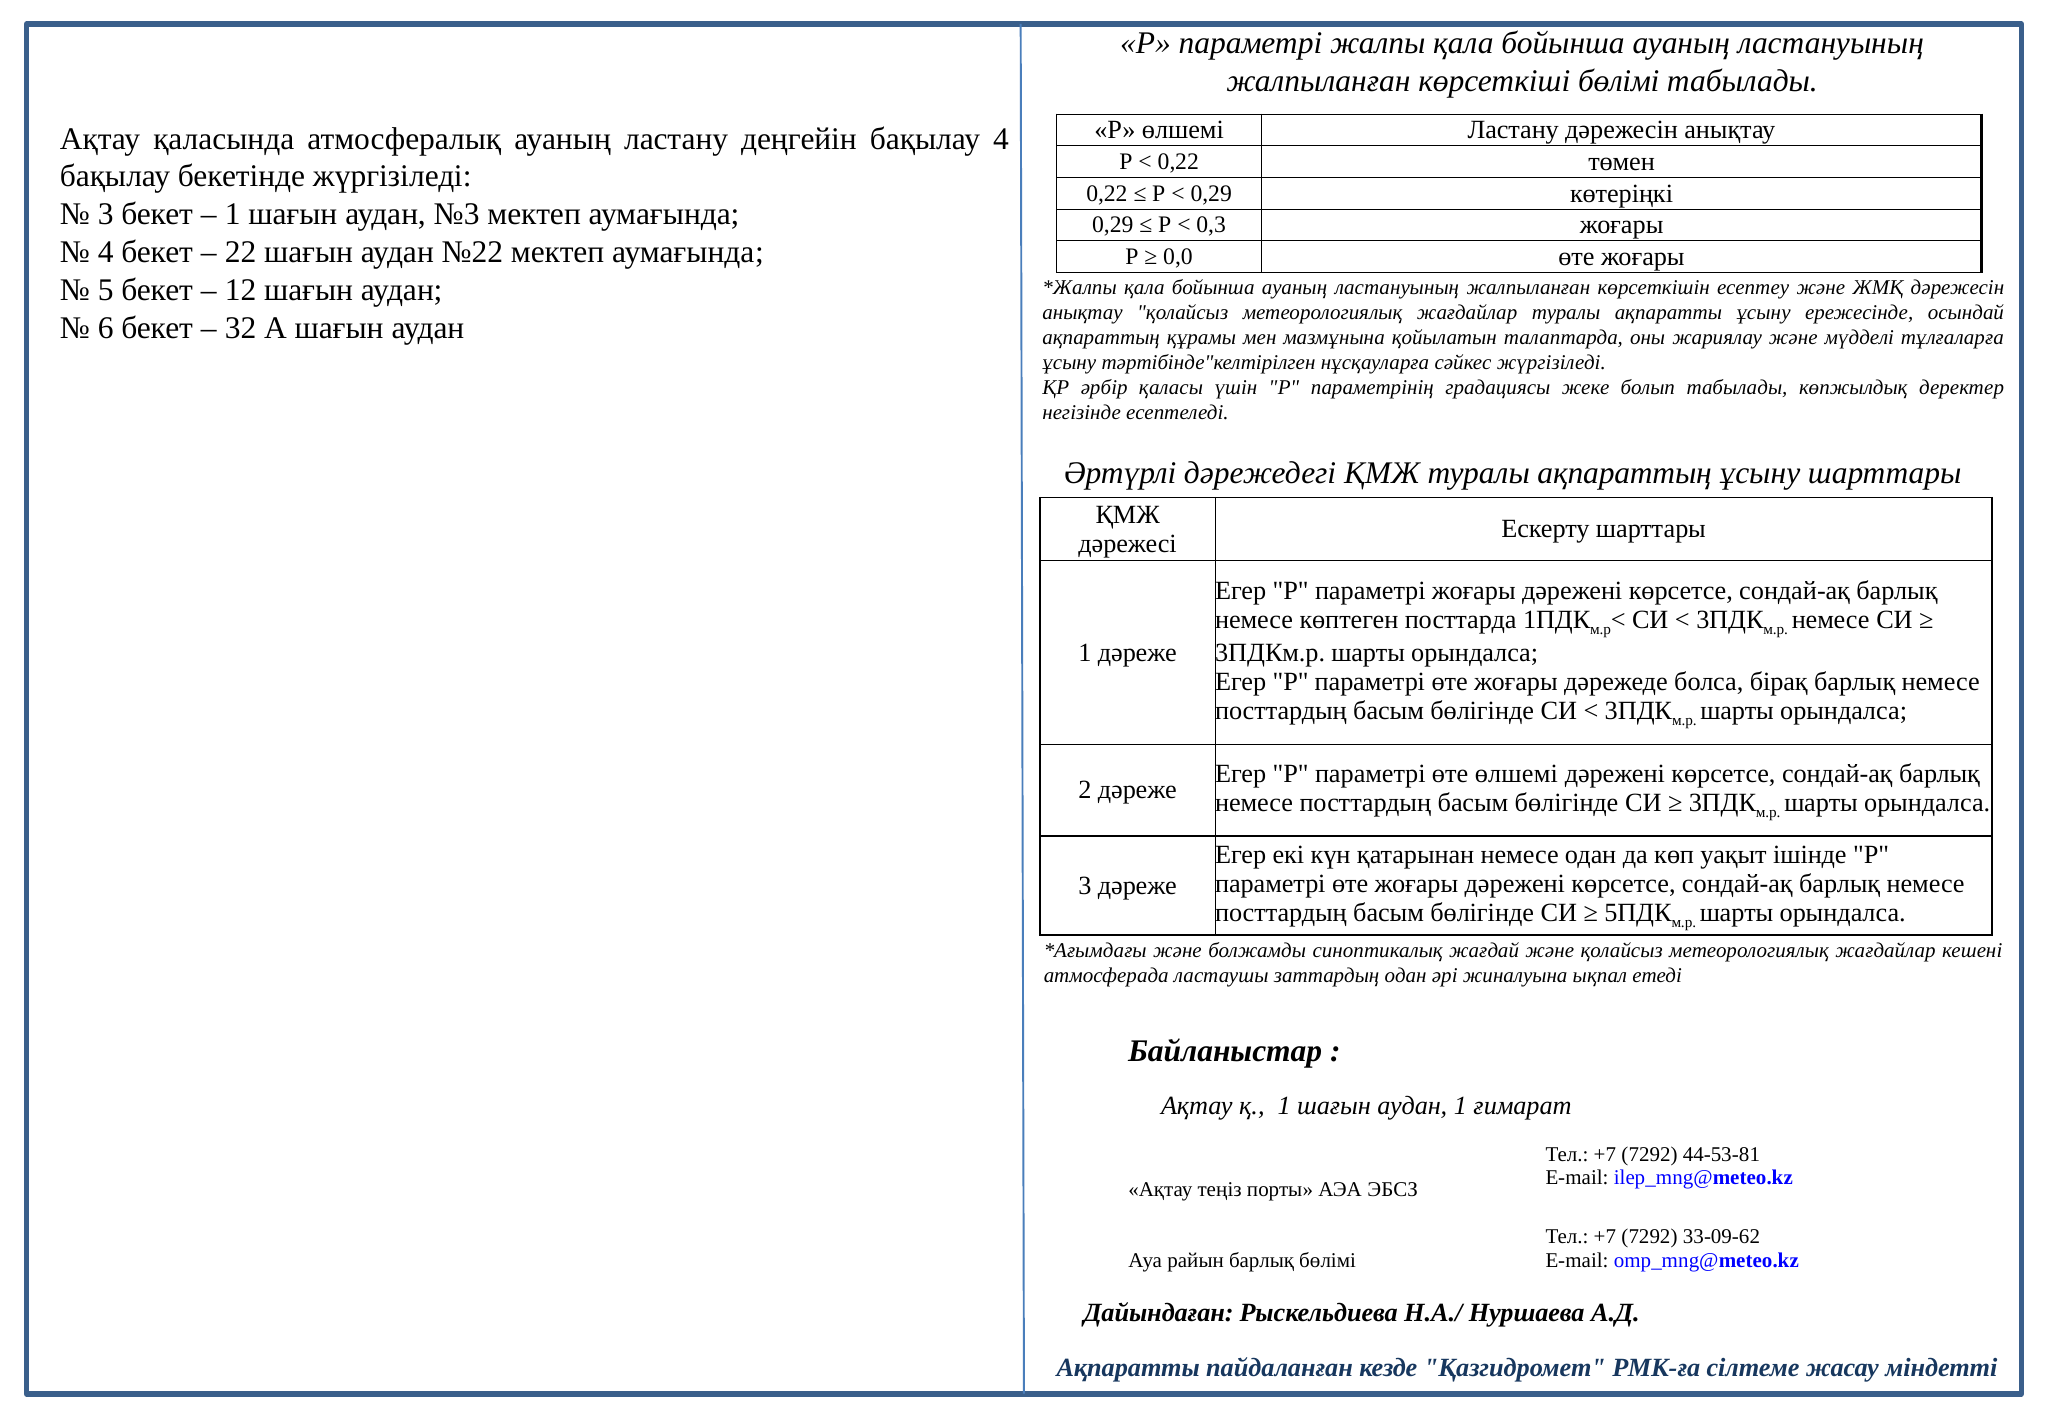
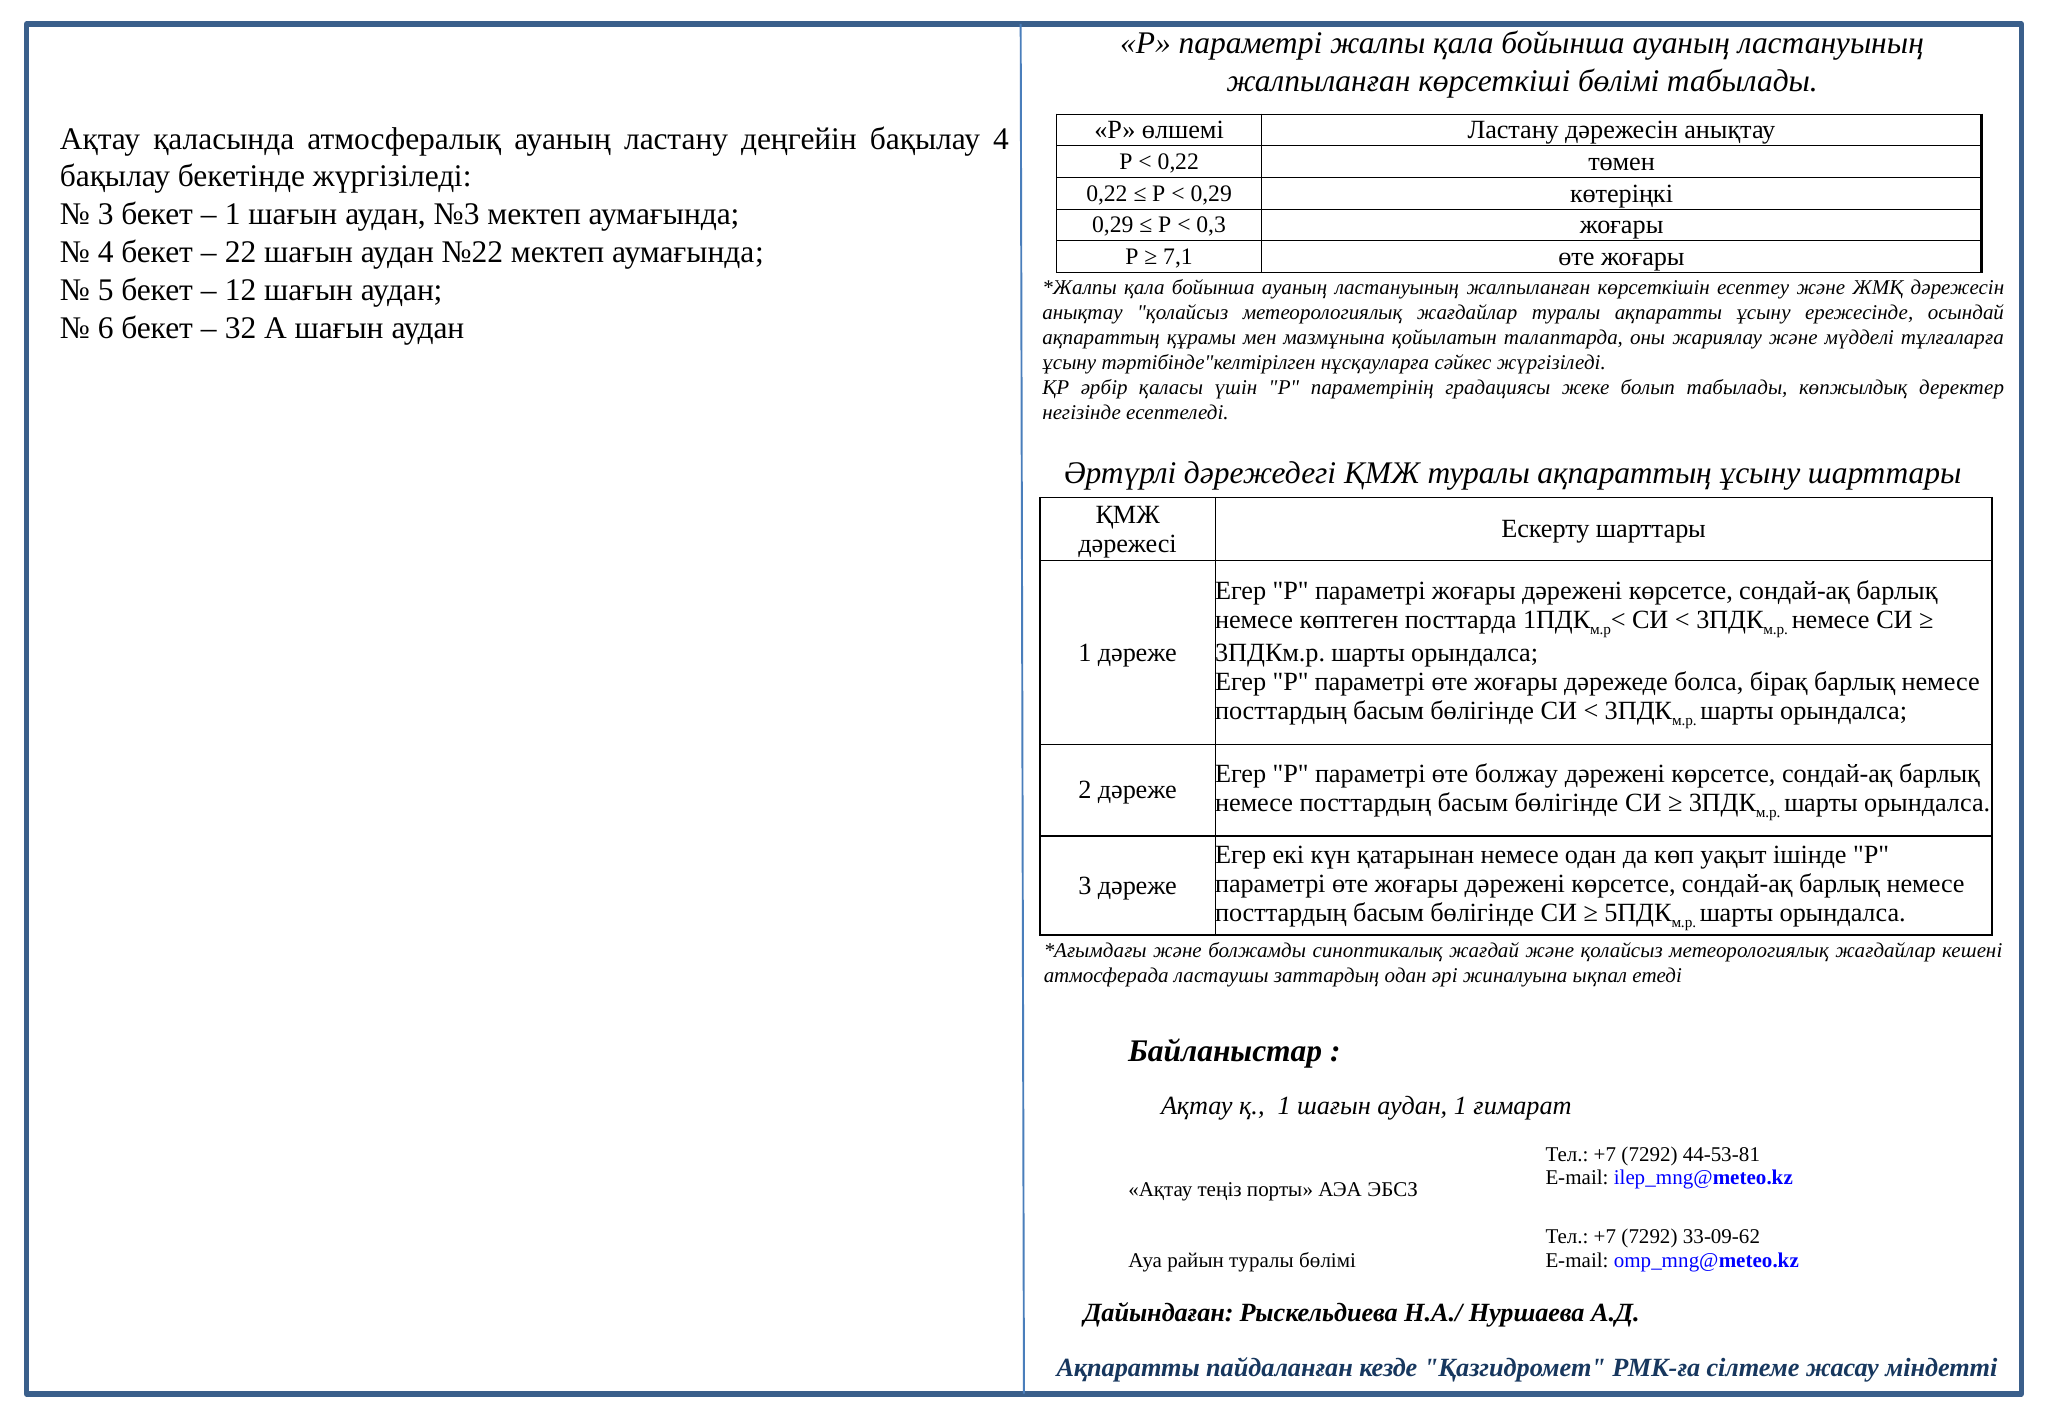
0,0: 0,0 -> 7,1
өте өлшемі: өлшемі -> болжау
райын барлық: барлық -> туралы
